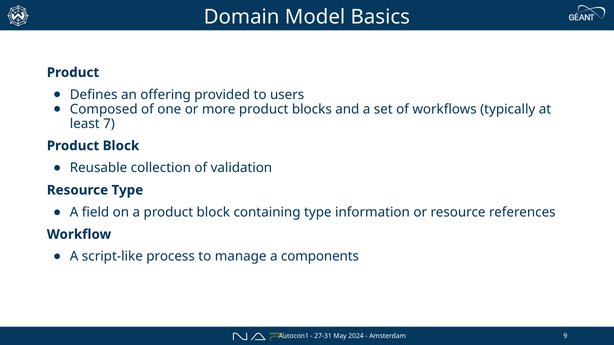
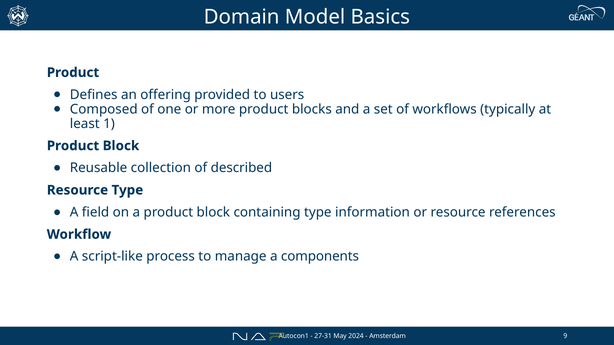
7: 7 -> 1
validation: validation -> described
